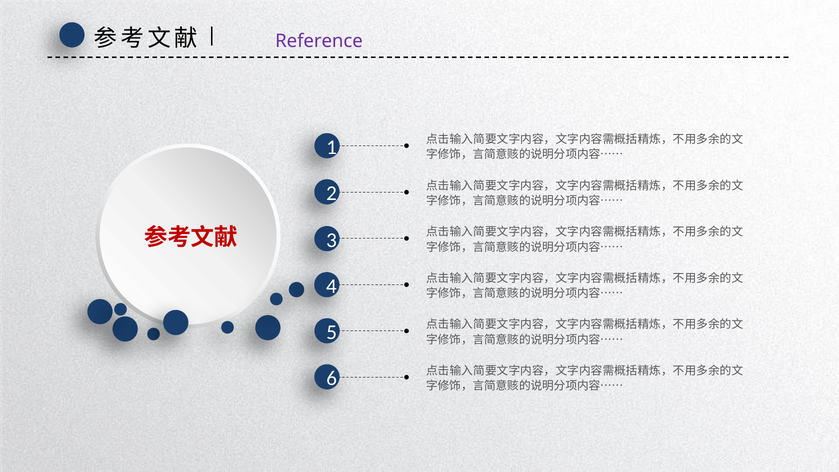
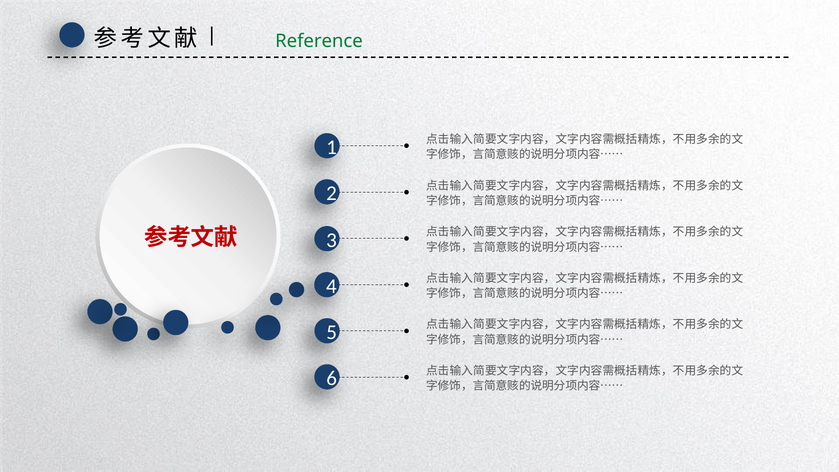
Reference colour: purple -> green
